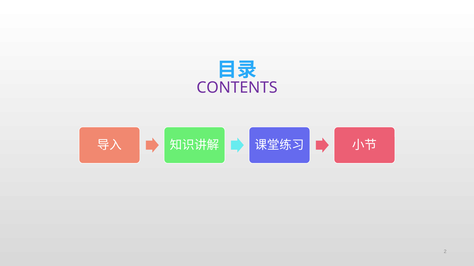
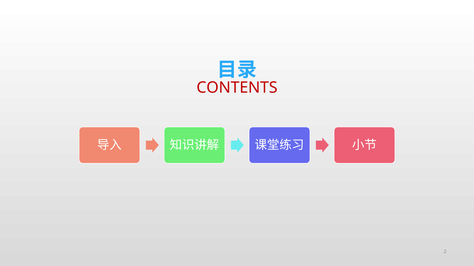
CONTENTS colour: purple -> red
